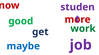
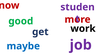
work colour: green -> black
